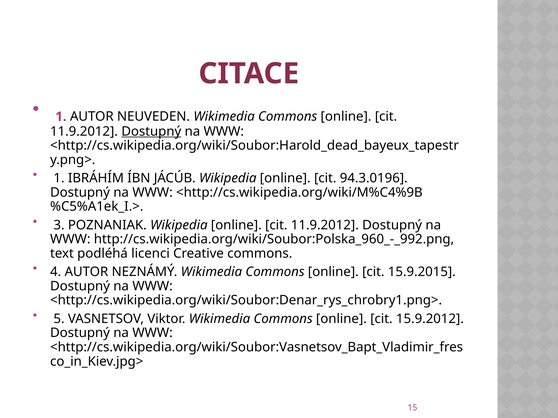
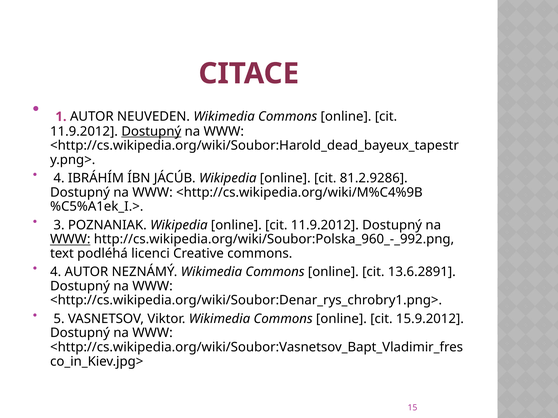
1 at (59, 178): 1 -> 4
94.3.0196: 94.3.0196 -> 81.2.9286
WWW at (70, 240) underline: none -> present
15.9.2015: 15.9.2015 -> 13.6.2891
